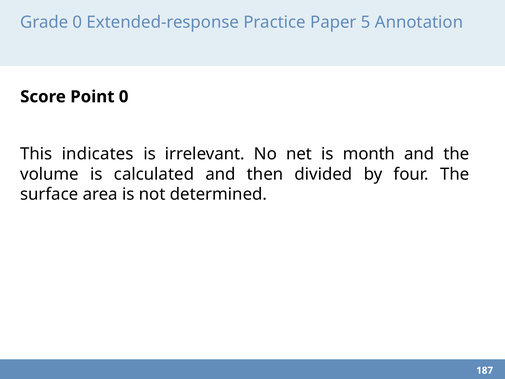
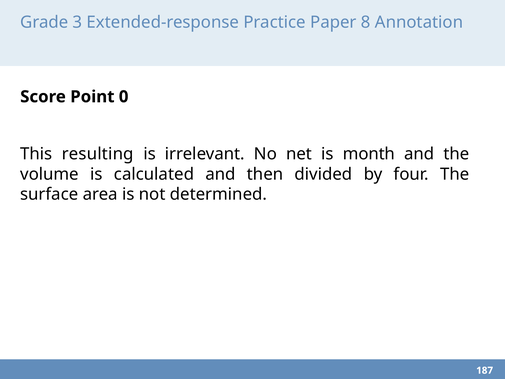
Grade 0: 0 -> 3
5: 5 -> 8
indicates: indicates -> resulting
